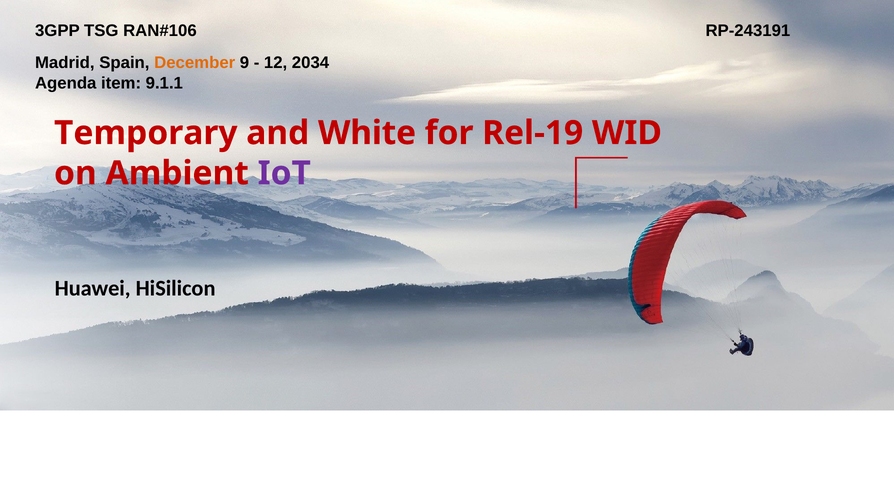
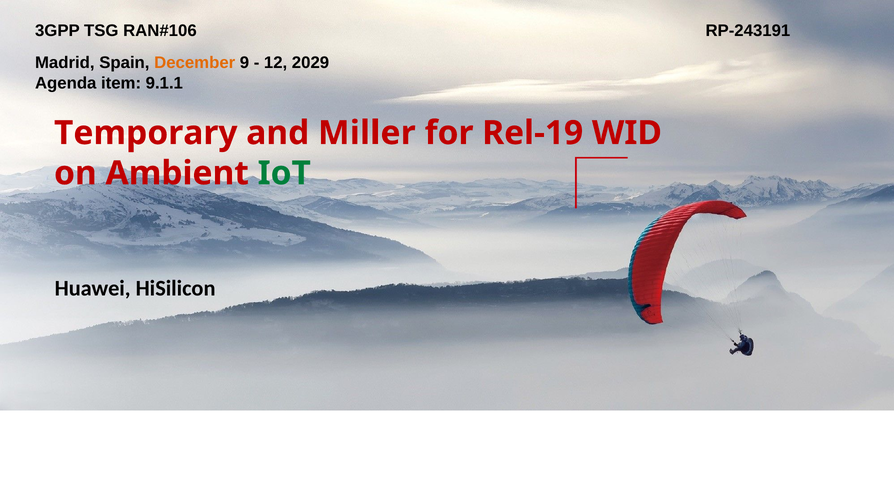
2034: 2034 -> 2029
White: White -> Miller
IoT colour: purple -> green
